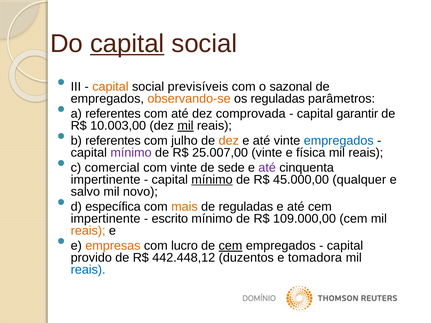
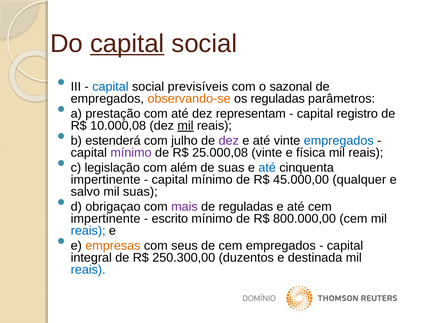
capital at (110, 87) colour: orange -> blue
a referentes: referentes -> prestação
comprovada: comprovada -> representam
garantir: garantir -> registro
10.003,00: 10.003,00 -> 10.000,08
b referentes: referentes -> estenderá
dez at (229, 141) colour: orange -> purple
25.007,00: 25.007,00 -> 25.000,08
comercial: comercial -> legislação
com vinte: vinte -> além
de sede: sede -> suas
até at (267, 168) colour: purple -> blue
mínimo at (212, 180) underline: present -> none
mil novo: novo -> suas
específica: específica -> obrigaçao
mais colour: orange -> purple
109.000,00: 109.000,00 -> 800.000,00
reais at (88, 231) colour: orange -> blue
lucro: lucro -> seus
cem at (230, 246) underline: present -> none
provido: provido -> integral
442.448,12: 442.448,12 -> 250.300,00
tomadora: tomadora -> destinada
